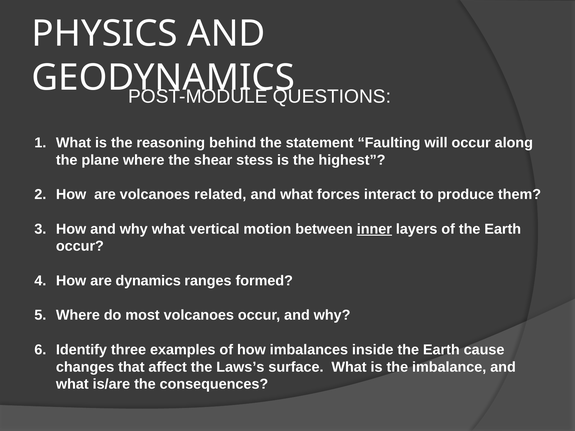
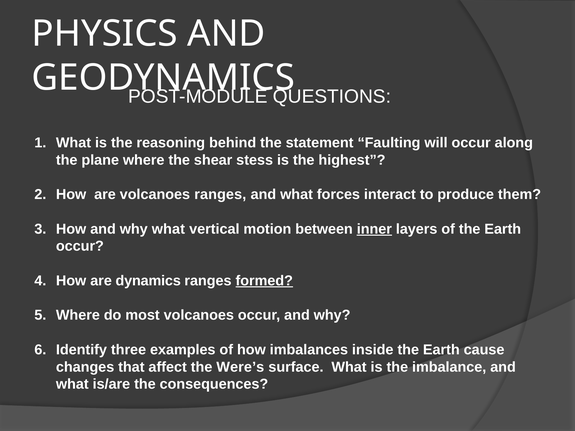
volcanoes related: related -> ranges
formed underline: none -> present
Laws’s: Laws’s -> Were’s
